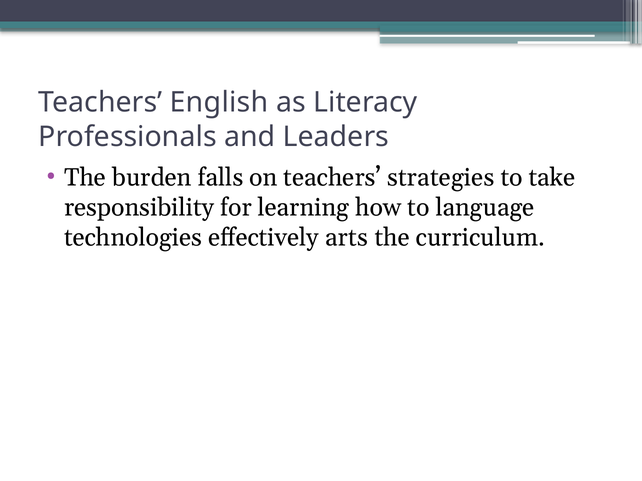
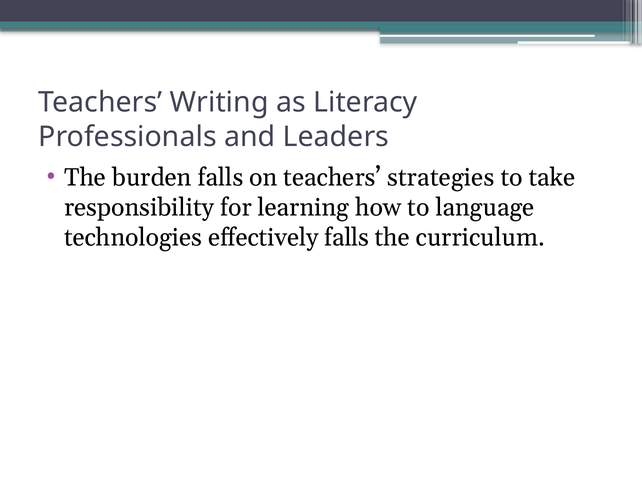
English: English -> Writing
effectively arts: arts -> falls
